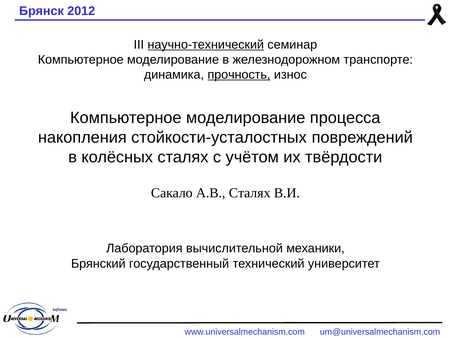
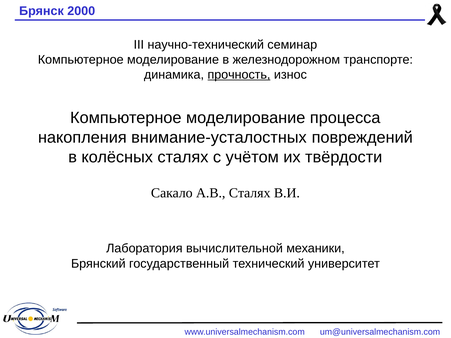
2012: 2012 -> 2000
научно-технический underline: present -> none
стойкости-усталостных: стойкости-усталостных -> внимание-усталостных
